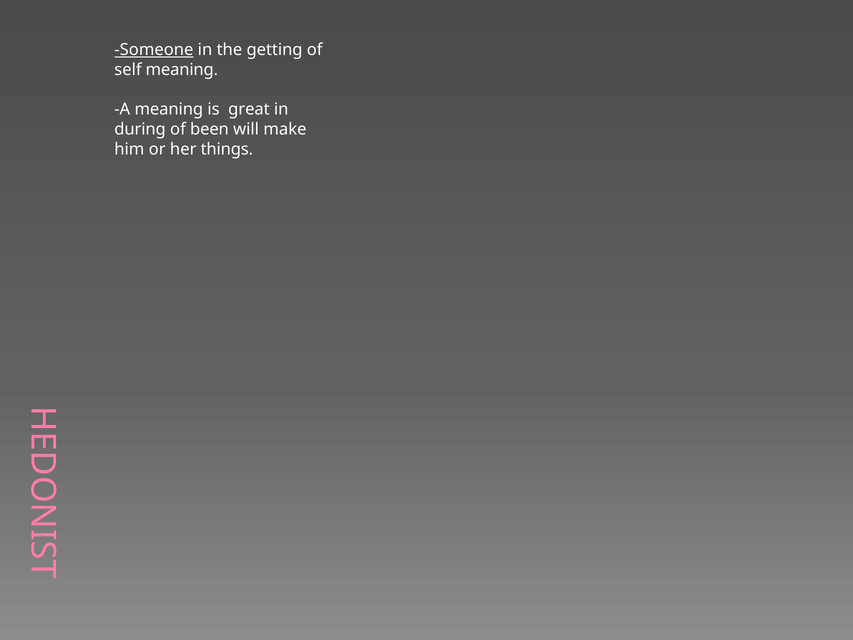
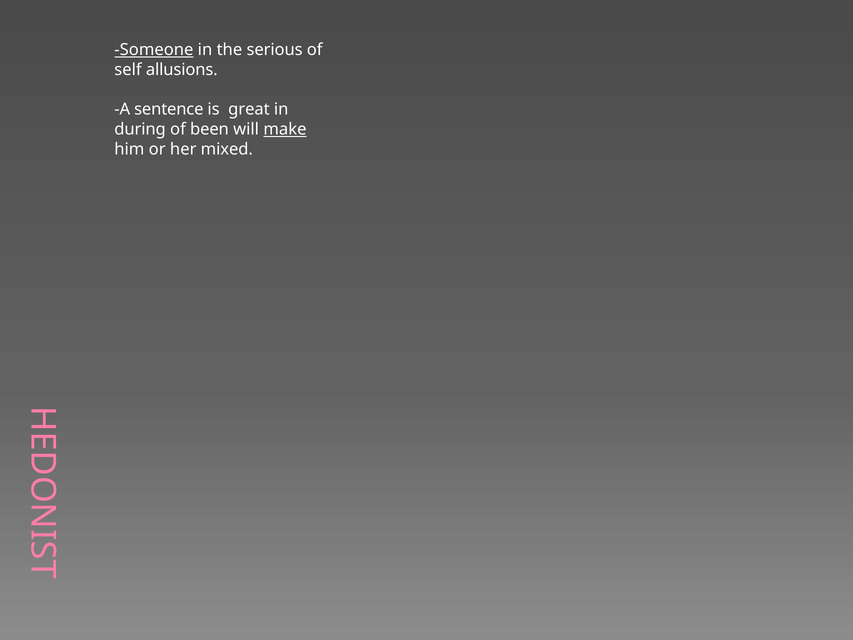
getting: getting -> serious
self meaning: meaning -> allusions
A meaning: meaning -> sentence
make underline: none -> present
things: things -> mixed
